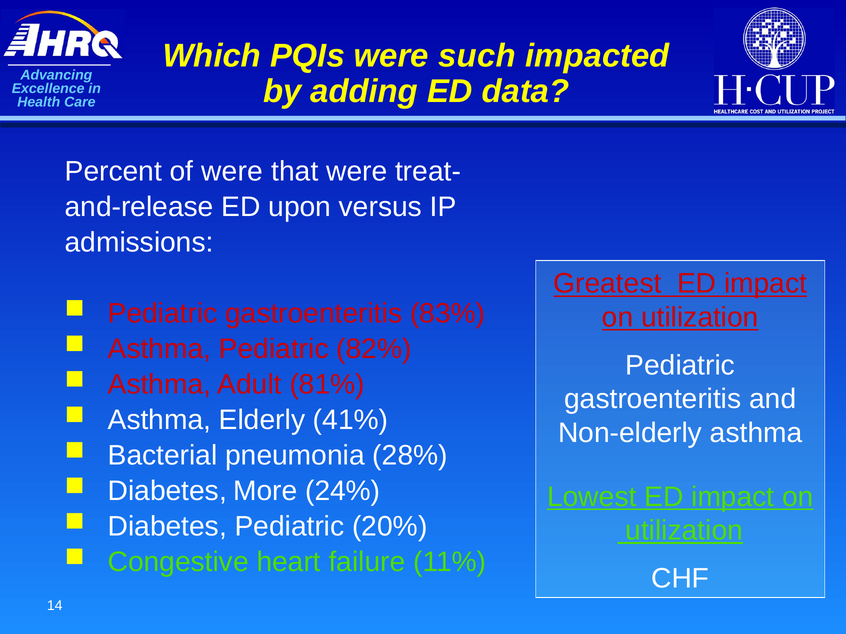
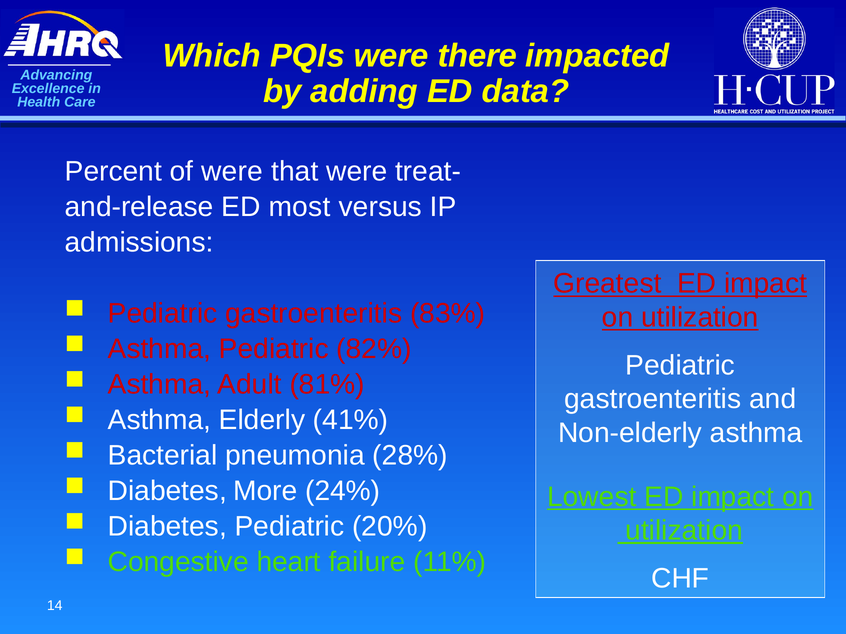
such: such -> there
upon: upon -> most
